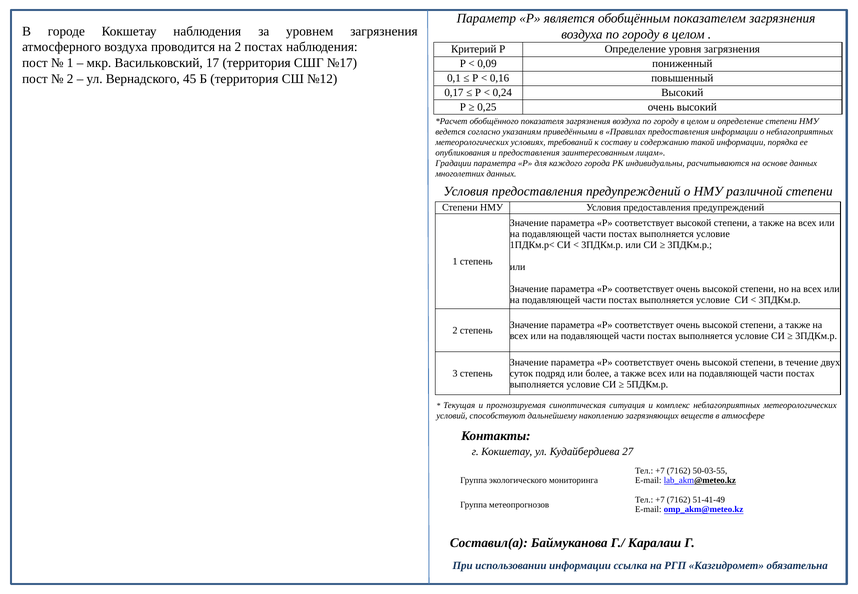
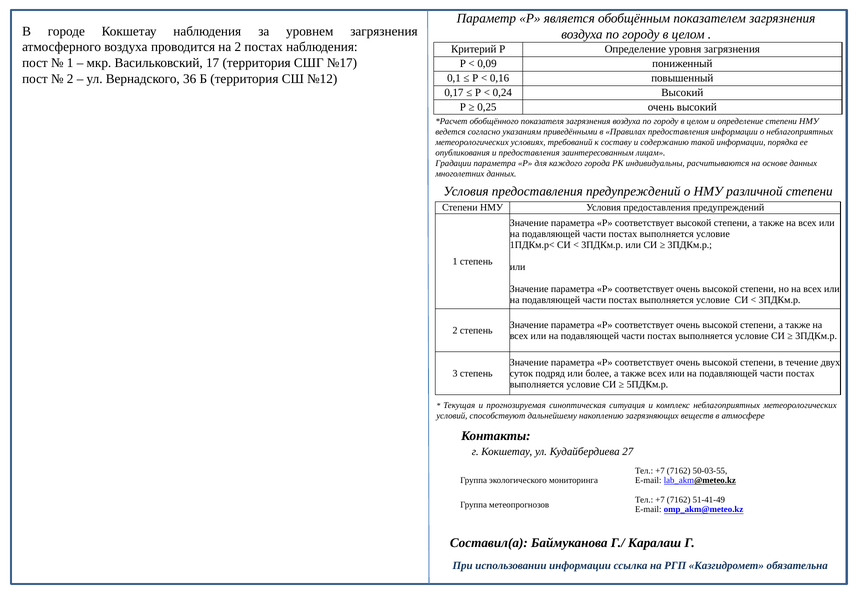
45: 45 -> 36
